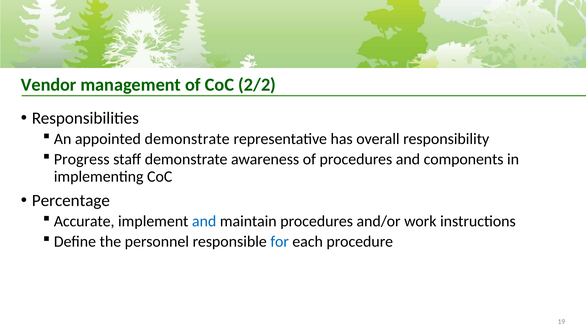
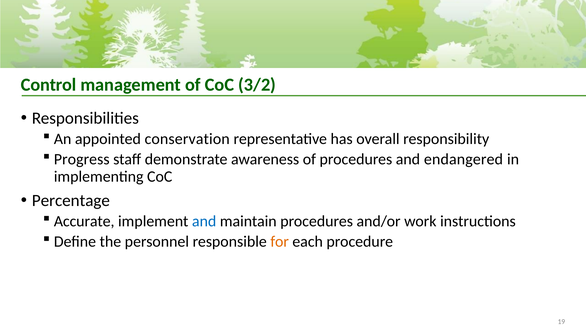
Vendor: Vendor -> Control
2/2: 2/2 -> 3/2
appointed demonstrate: demonstrate -> conservation
components: components -> endangered
for colour: blue -> orange
